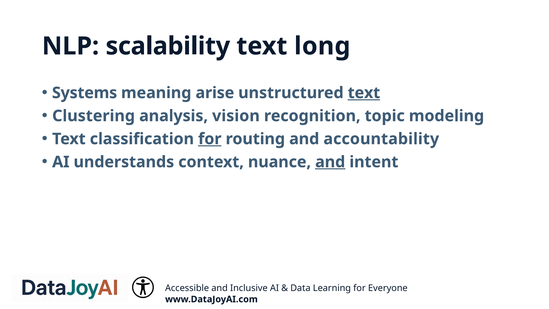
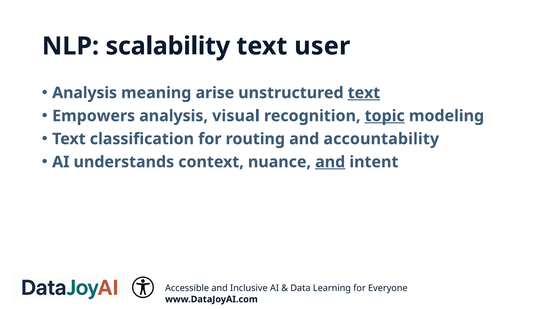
long: long -> user
Systems at (85, 93): Systems -> Analysis
Clustering: Clustering -> Empowers
vision: vision -> visual
topic underline: none -> present
for at (210, 139) underline: present -> none
